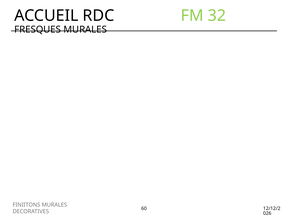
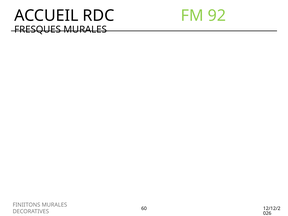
32: 32 -> 92
